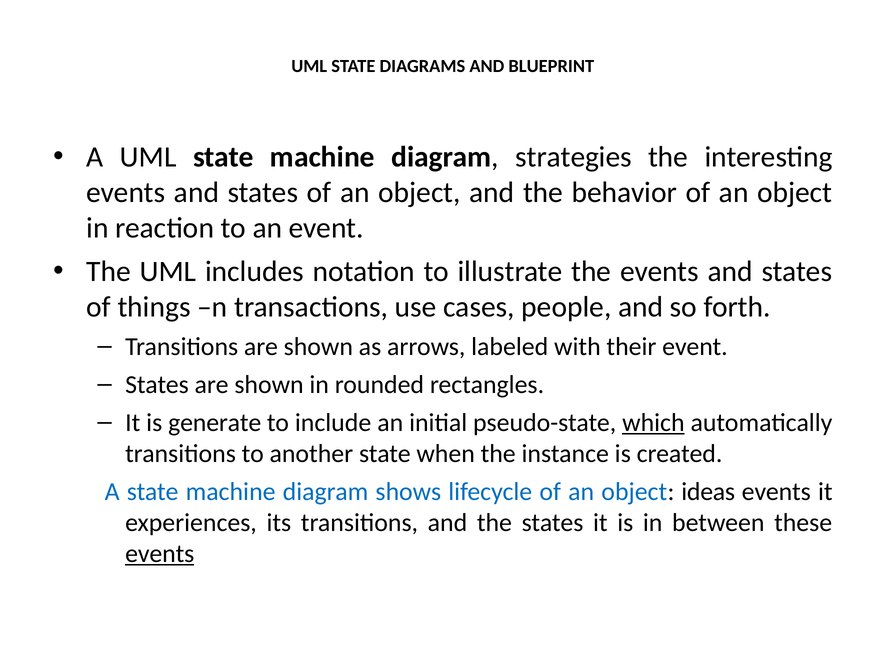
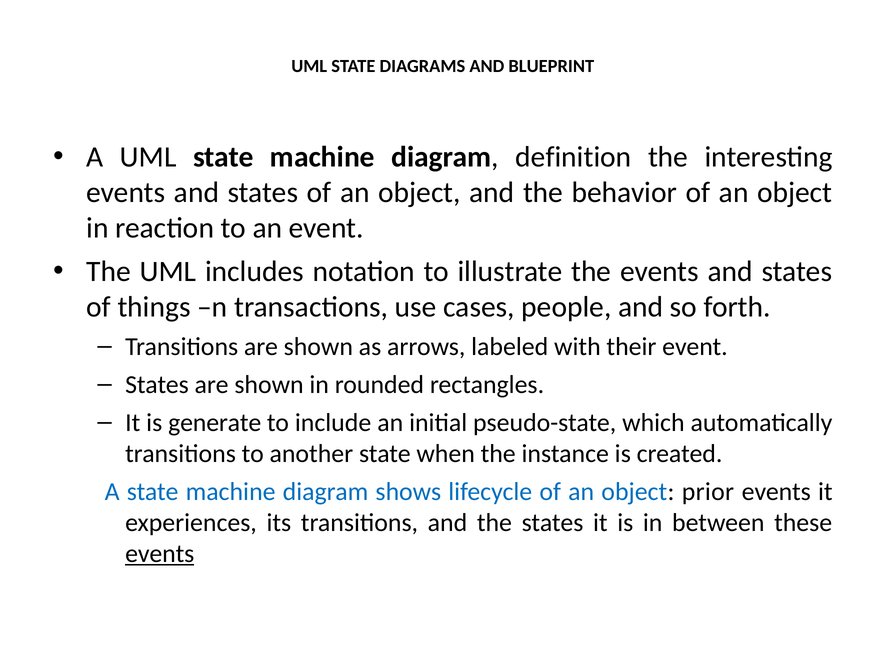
strategies: strategies -> definition
which underline: present -> none
ideas: ideas -> prior
